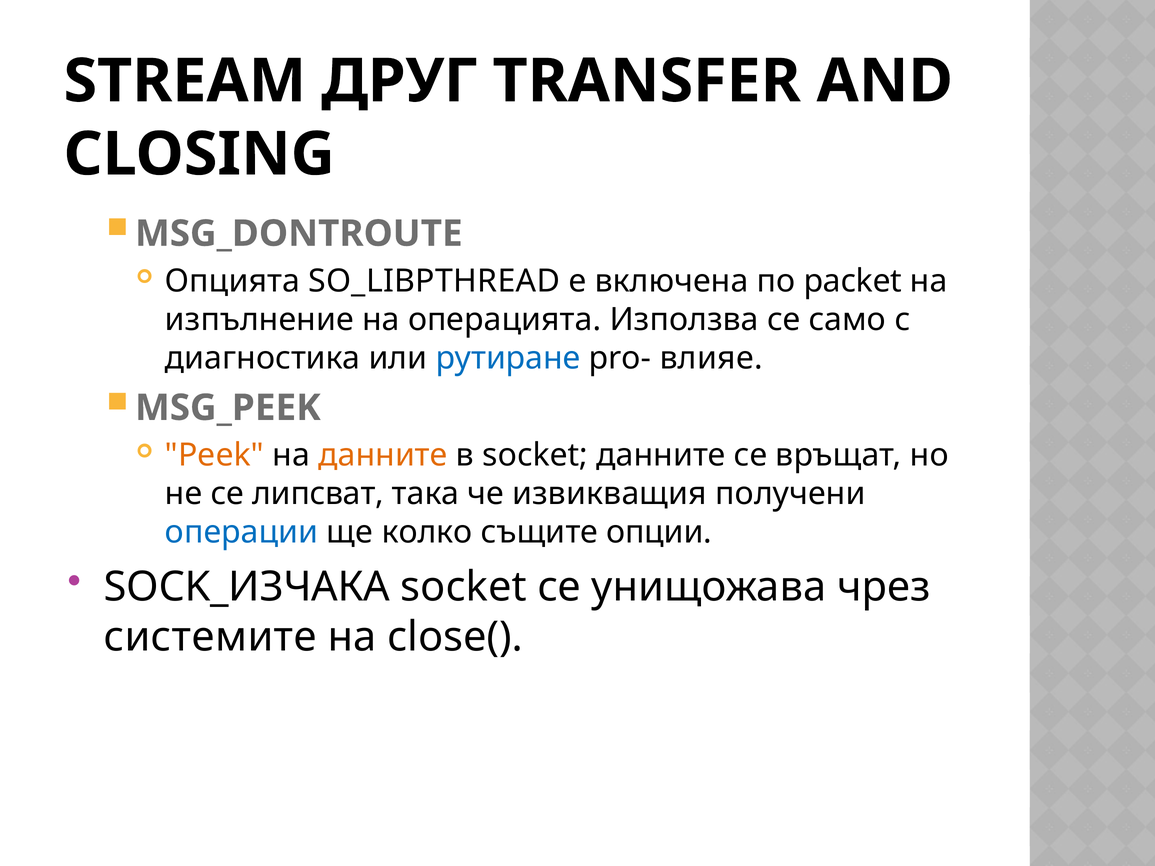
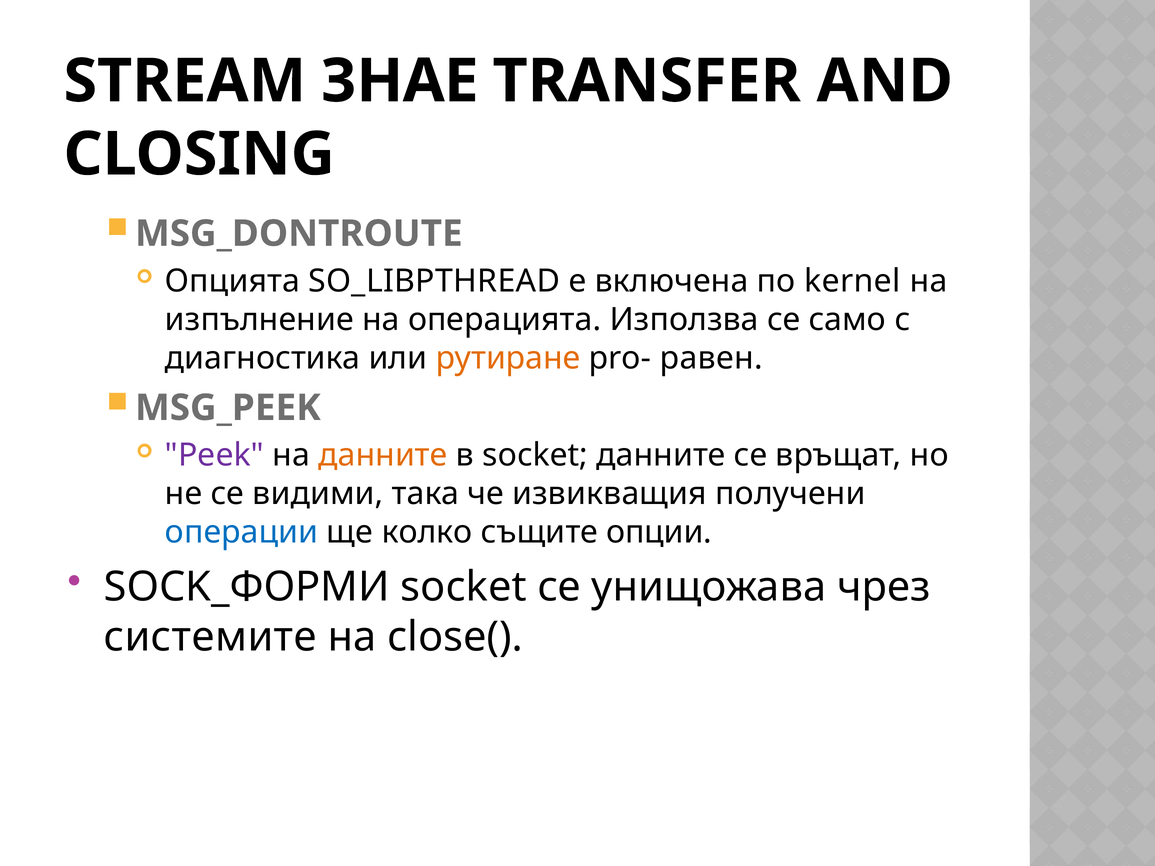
ДРУГ: ДРУГ -> ЗНАЕ
packet: packet -> kernel
рутиране colour: blue -> orange
влияе: влияе -> равен
Peek colour: orange -> purple
липсват: липсват -> видими
SOCK_ИЗЧАКА: SOCK_ИЗЧАКА -> SOCK_ФОРМИ
